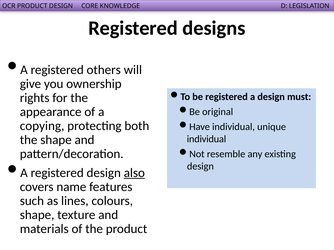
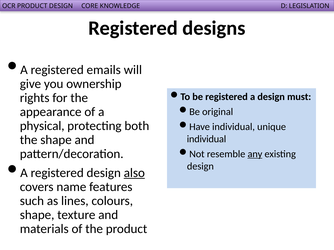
others: others -> emails
copying: copying -> physical
any underline: none -> present
